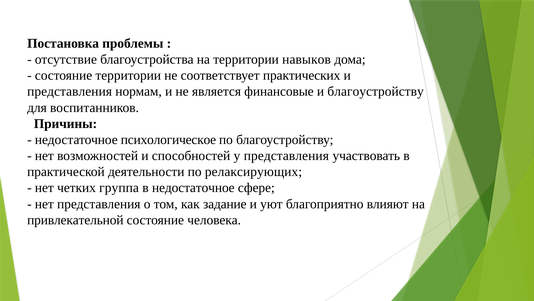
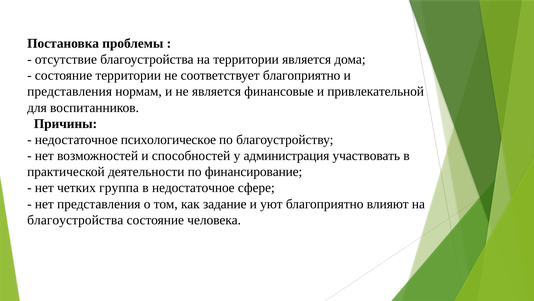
территории навыков: навыков -> является
соответствует практических: практических -> благоприятно
и благоустройству: благоустройству -> привлекательной
у представления: представления -> администрация
релаксирующих: релаксирующих -> финансирование
привлекательной at (75, 220): привлекательной -> благоустройства
